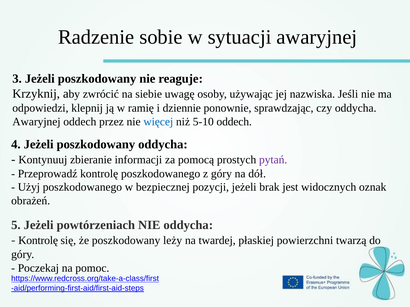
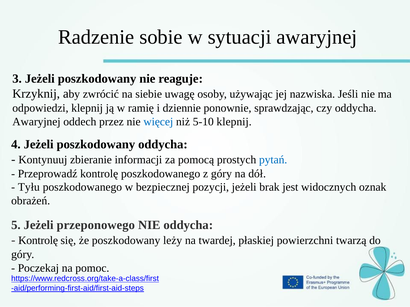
5-10 oddech: oddech -> klepnij
pytań colour: purple -> blue
Użyj: Użyj -> Tyłu
powtórzeniach: powtórzeniach -> przeponowego
